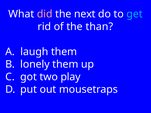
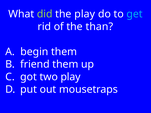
did colour: pink -> light green
the next: next -> play
laugh: laugh -> begin
lonely: lonely -> friend
